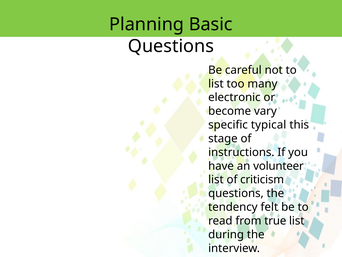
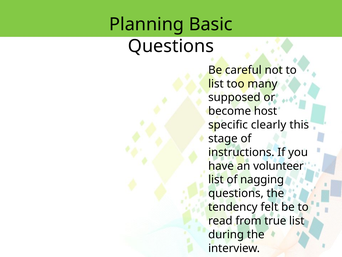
electronic: electronic -> supposed
vary: vary -> host
typical: typical -> clearly
criticism: criticism -> nagging
